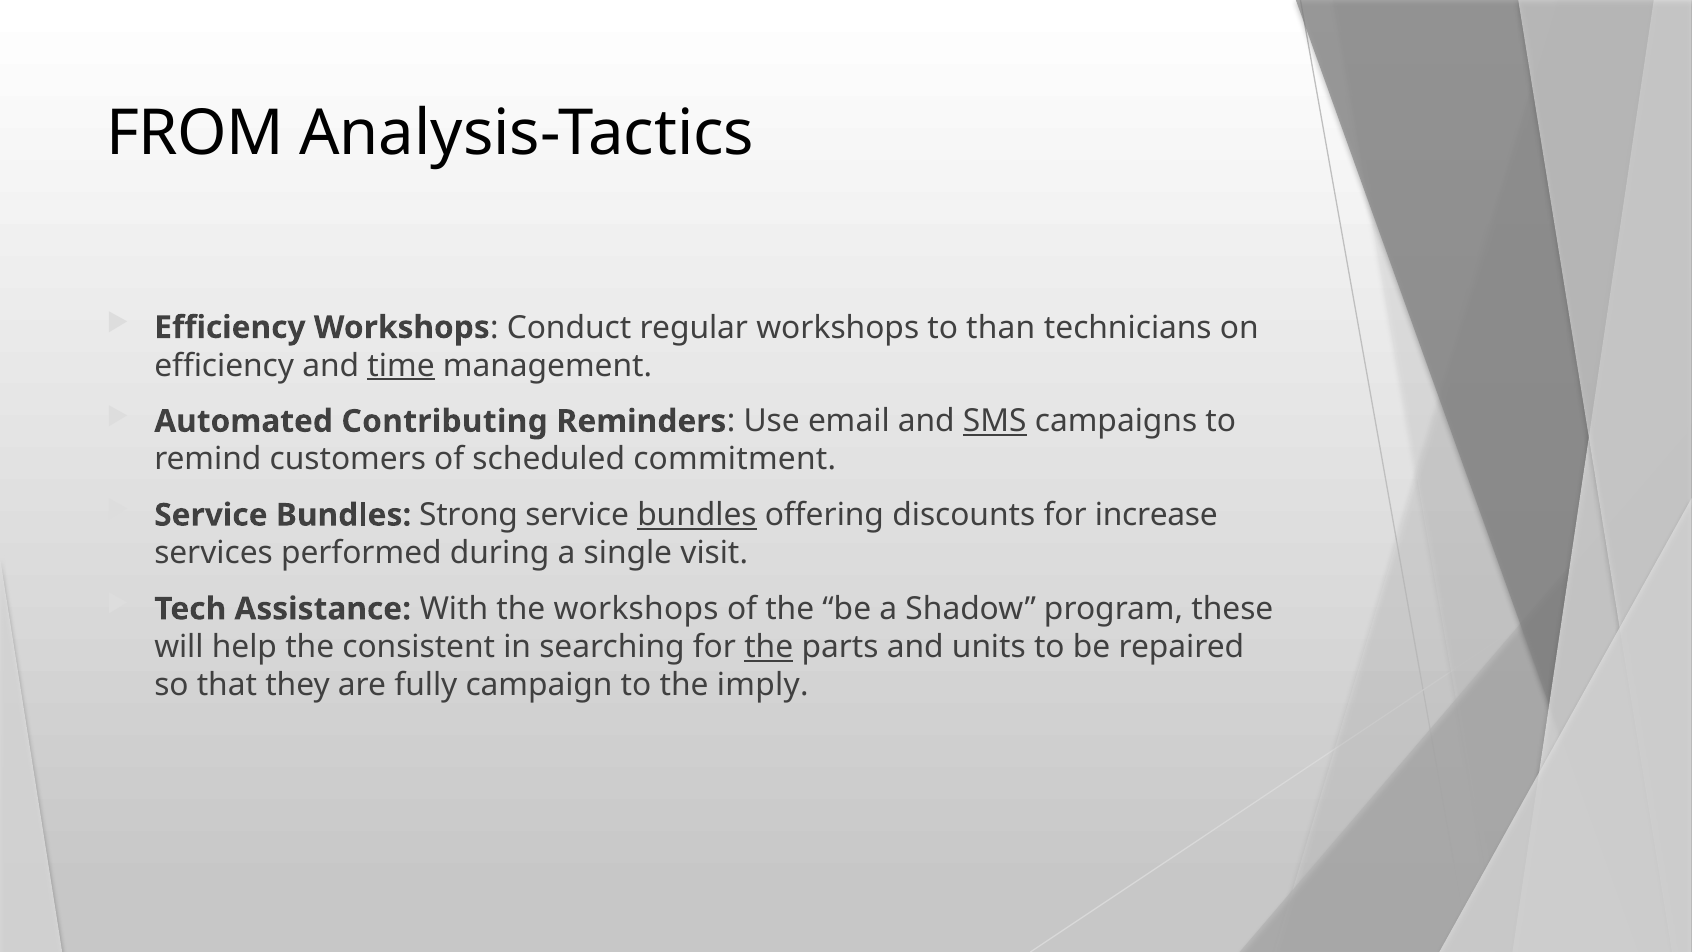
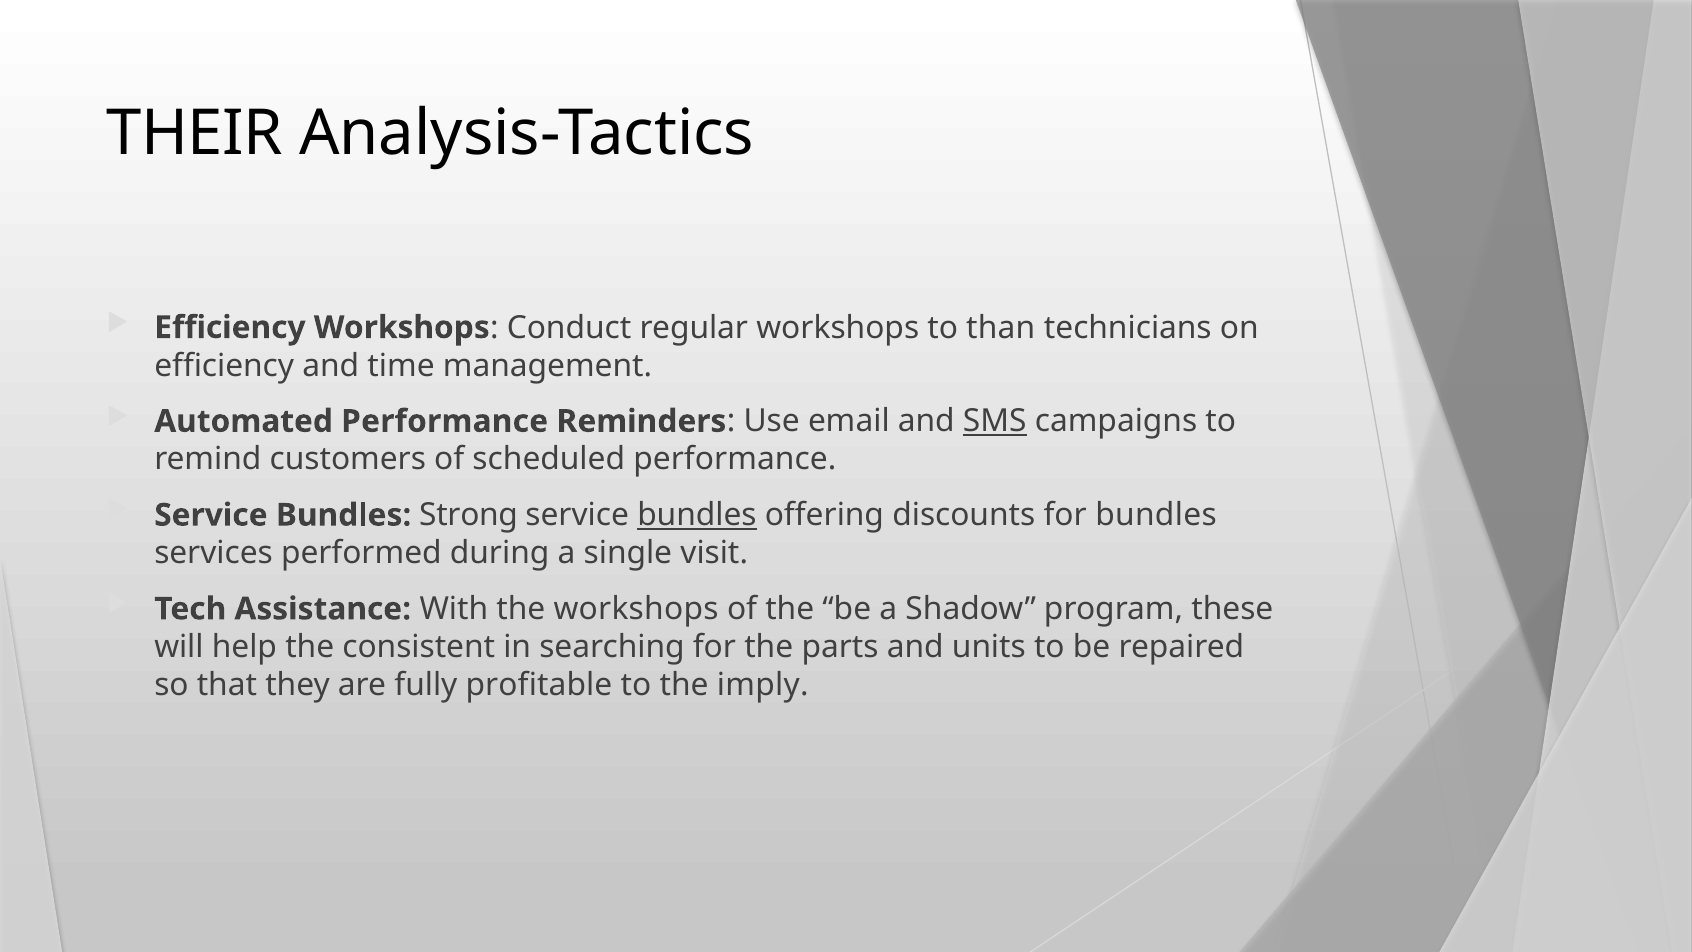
FROM: FROM -> THEIR
time underline: present -> none
Automated Contributing: Contributing -> Performance
scheduled commitment: commitment -> performance
for increase: increase -> bundles
the at (769, 647) underline: present -> none
campaign: campaign -> profitable
